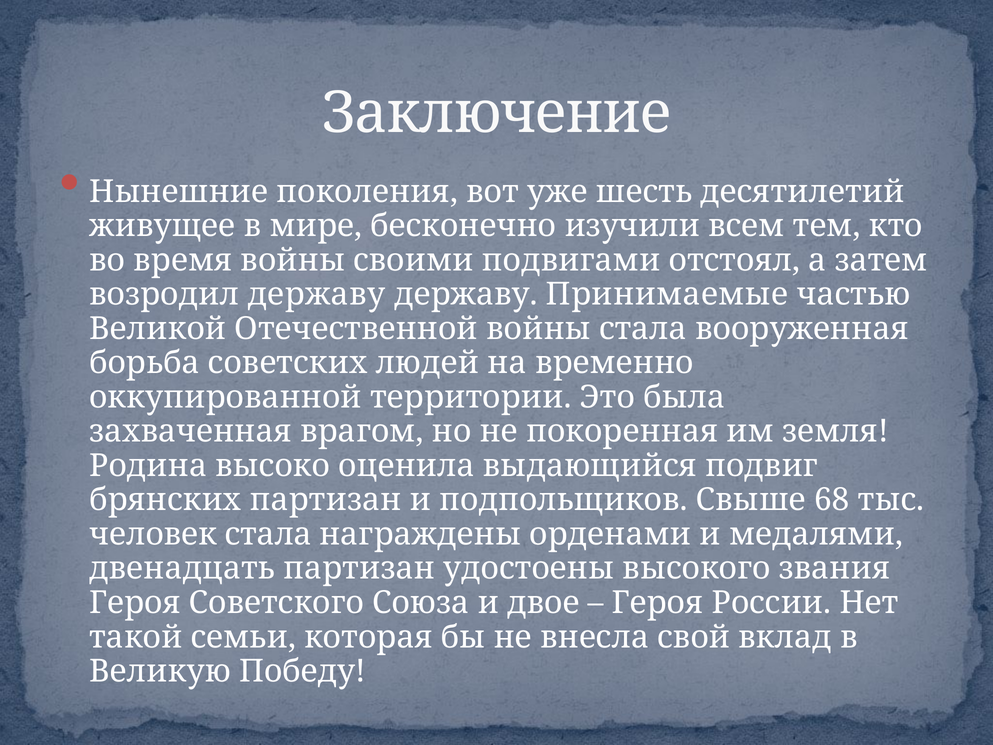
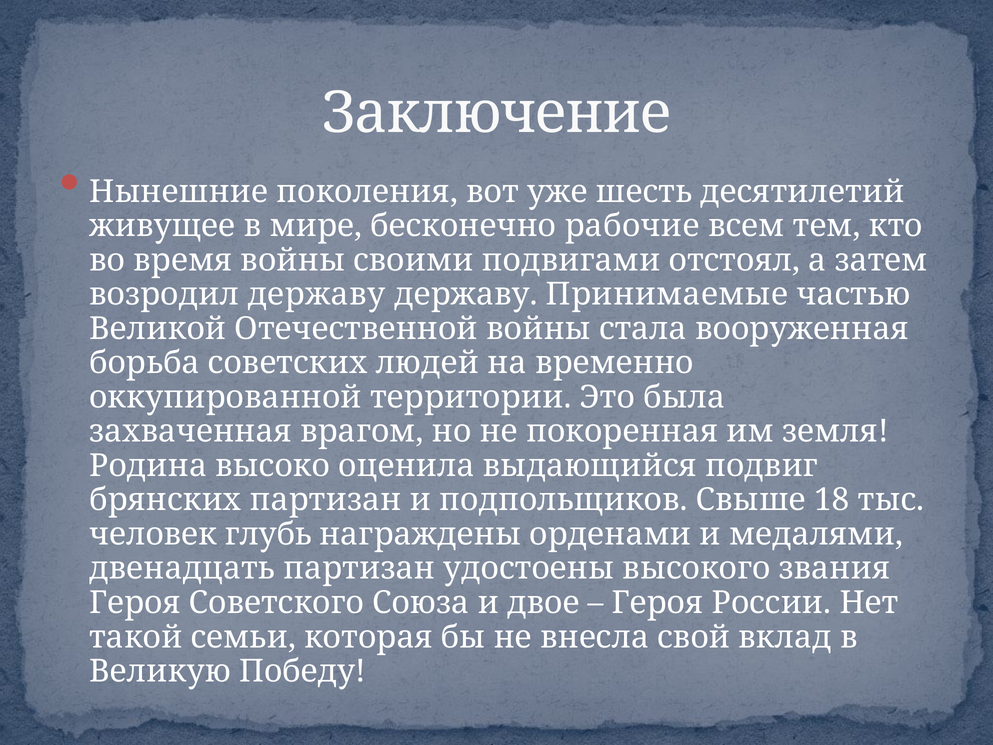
изучили: изучили -> рабочие
68: 68 -> 18
человек стала: стала -> глубь
